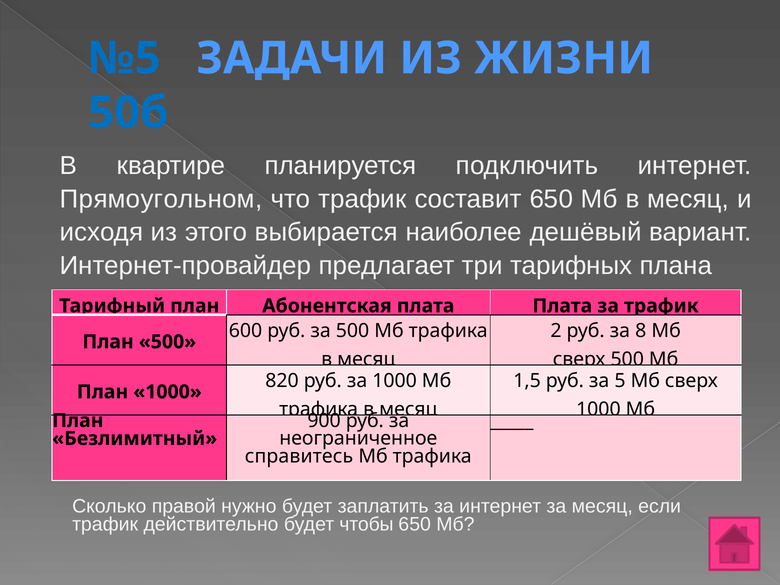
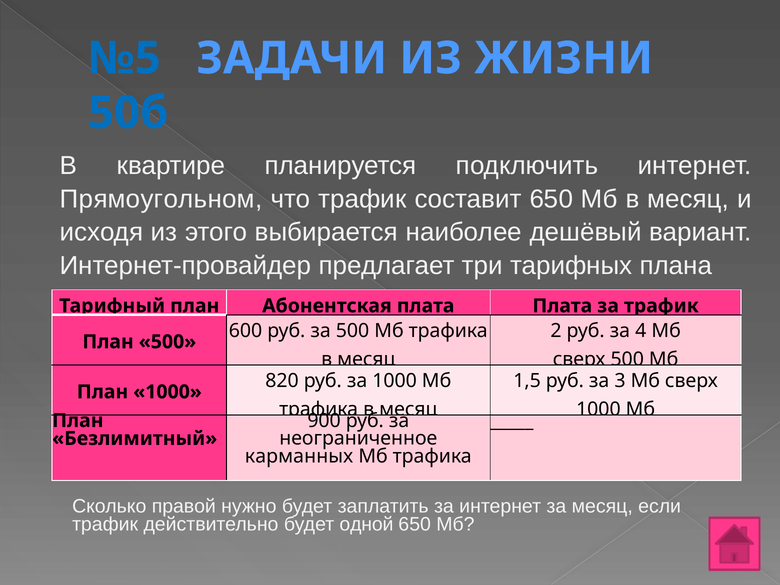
8: 8 -> 4
5: 5 -> 3
справитесь: справитесь -> карманных
чтобы: чтобы -> одной
